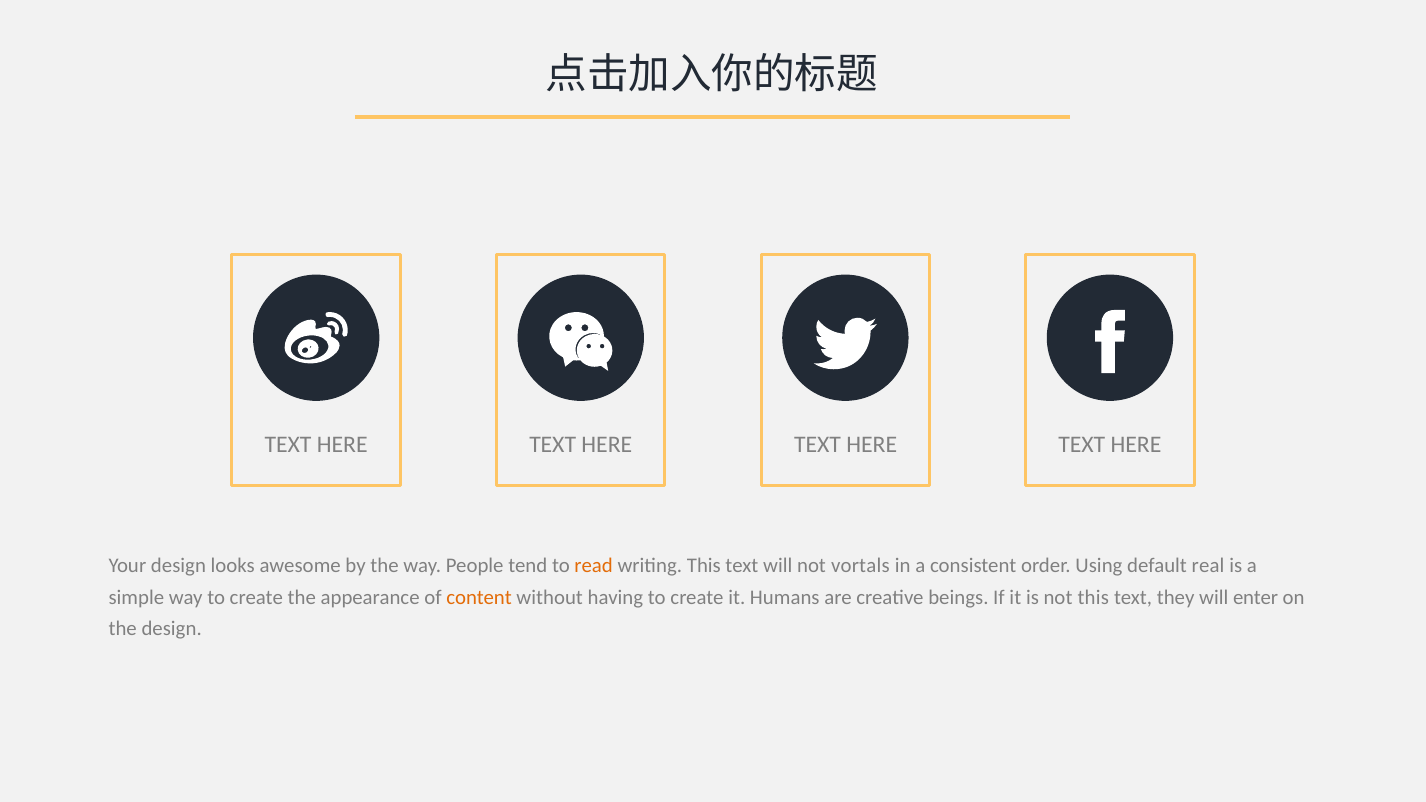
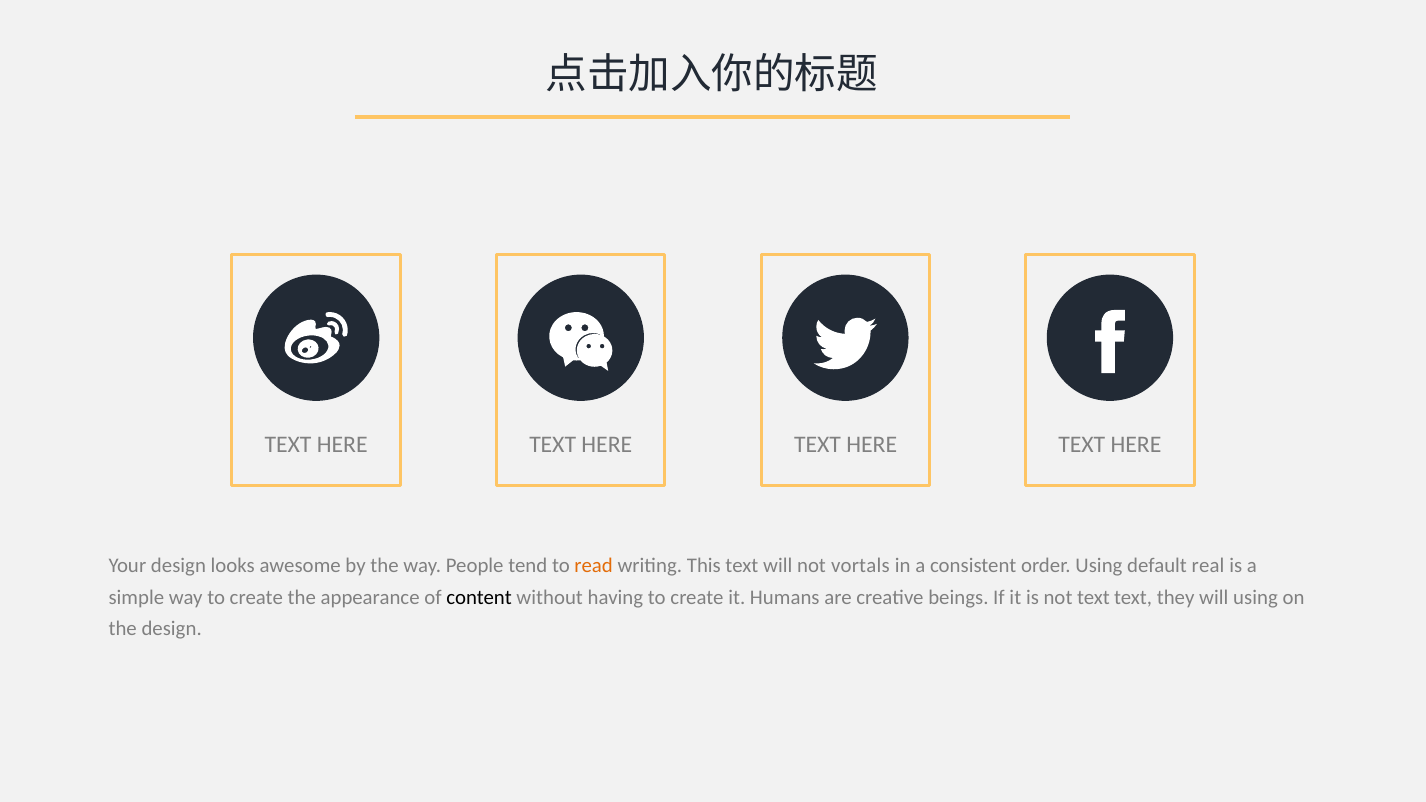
content colour: orange -> black
not this: this -> text
will enter: enter -> using
